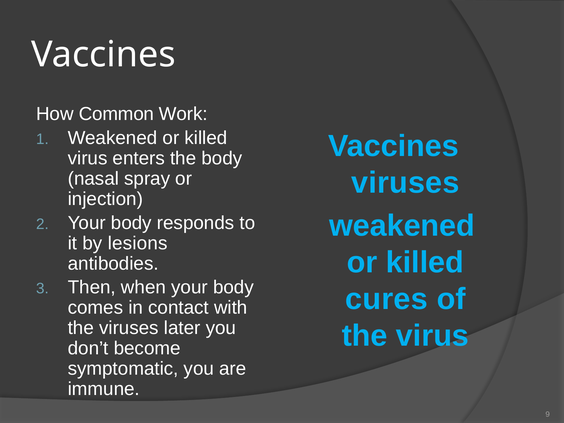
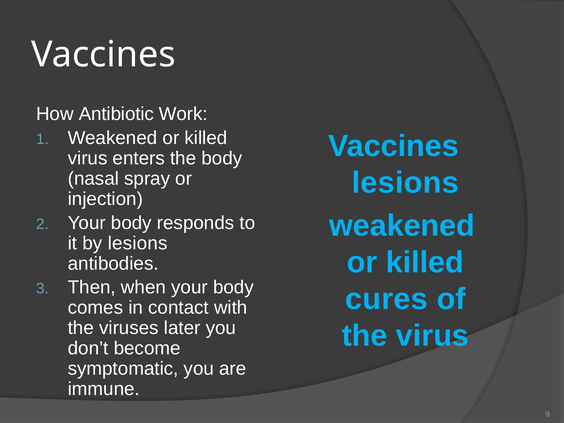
Common: Common -> Antibiotic
viruses at (405, 183): viruses -> lesions
